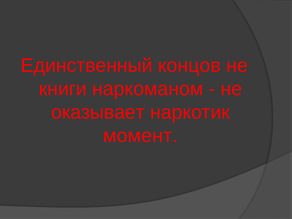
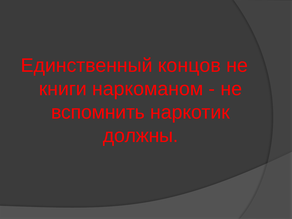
оказывает: оказывает -> вспомнить
момент: момент -> должны
